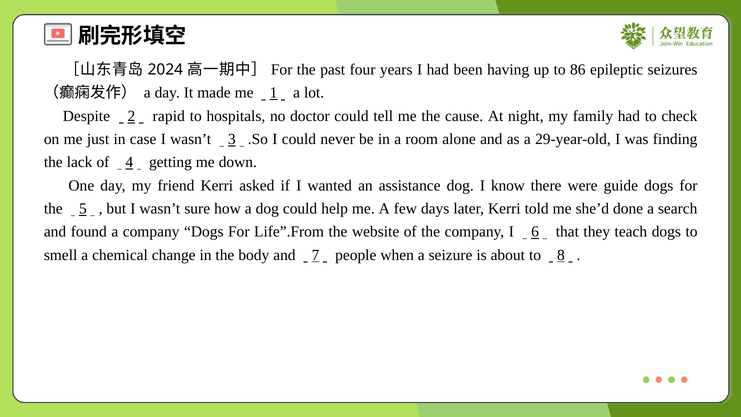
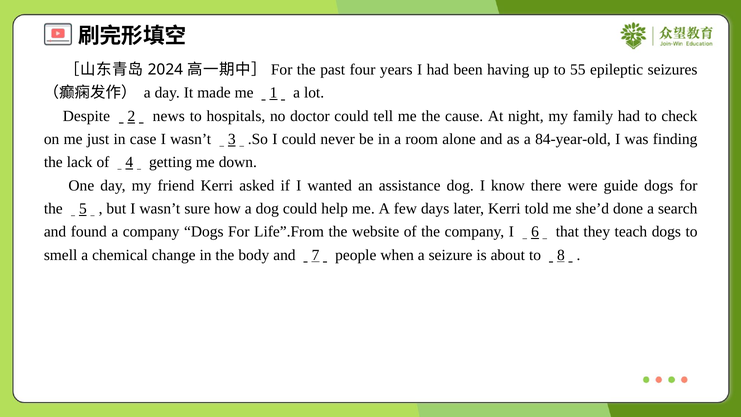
86: 86 -> 55
rapid: rapid -> news
29-year-old: 29-year-old -> 84-year-old
